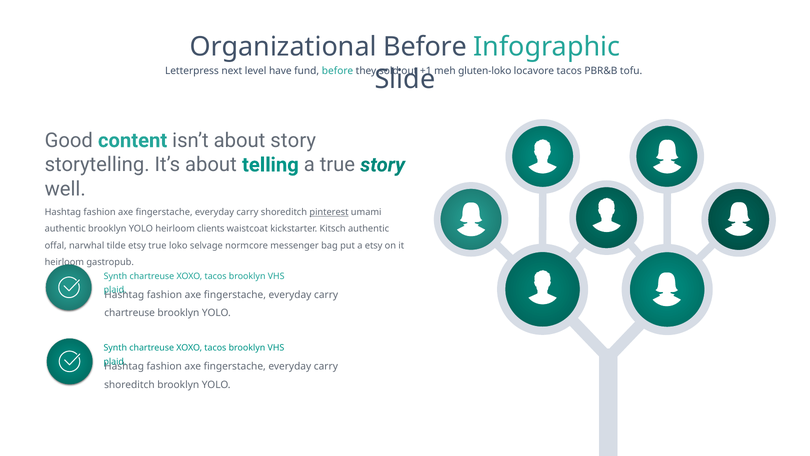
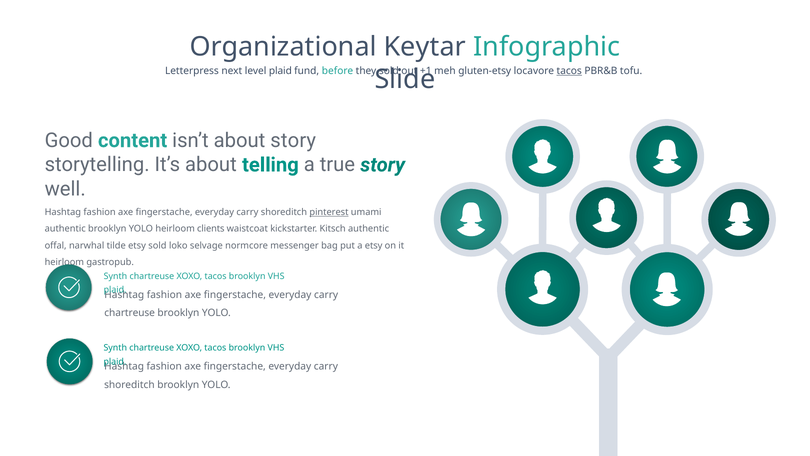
Organizational Before: Before -> Keytar
level have: have -> plaid
gluten-loko: gluten-loko -> gluten-etsy
tacos at (569, 71) underline: none -> present
etsy true: true -> sold
